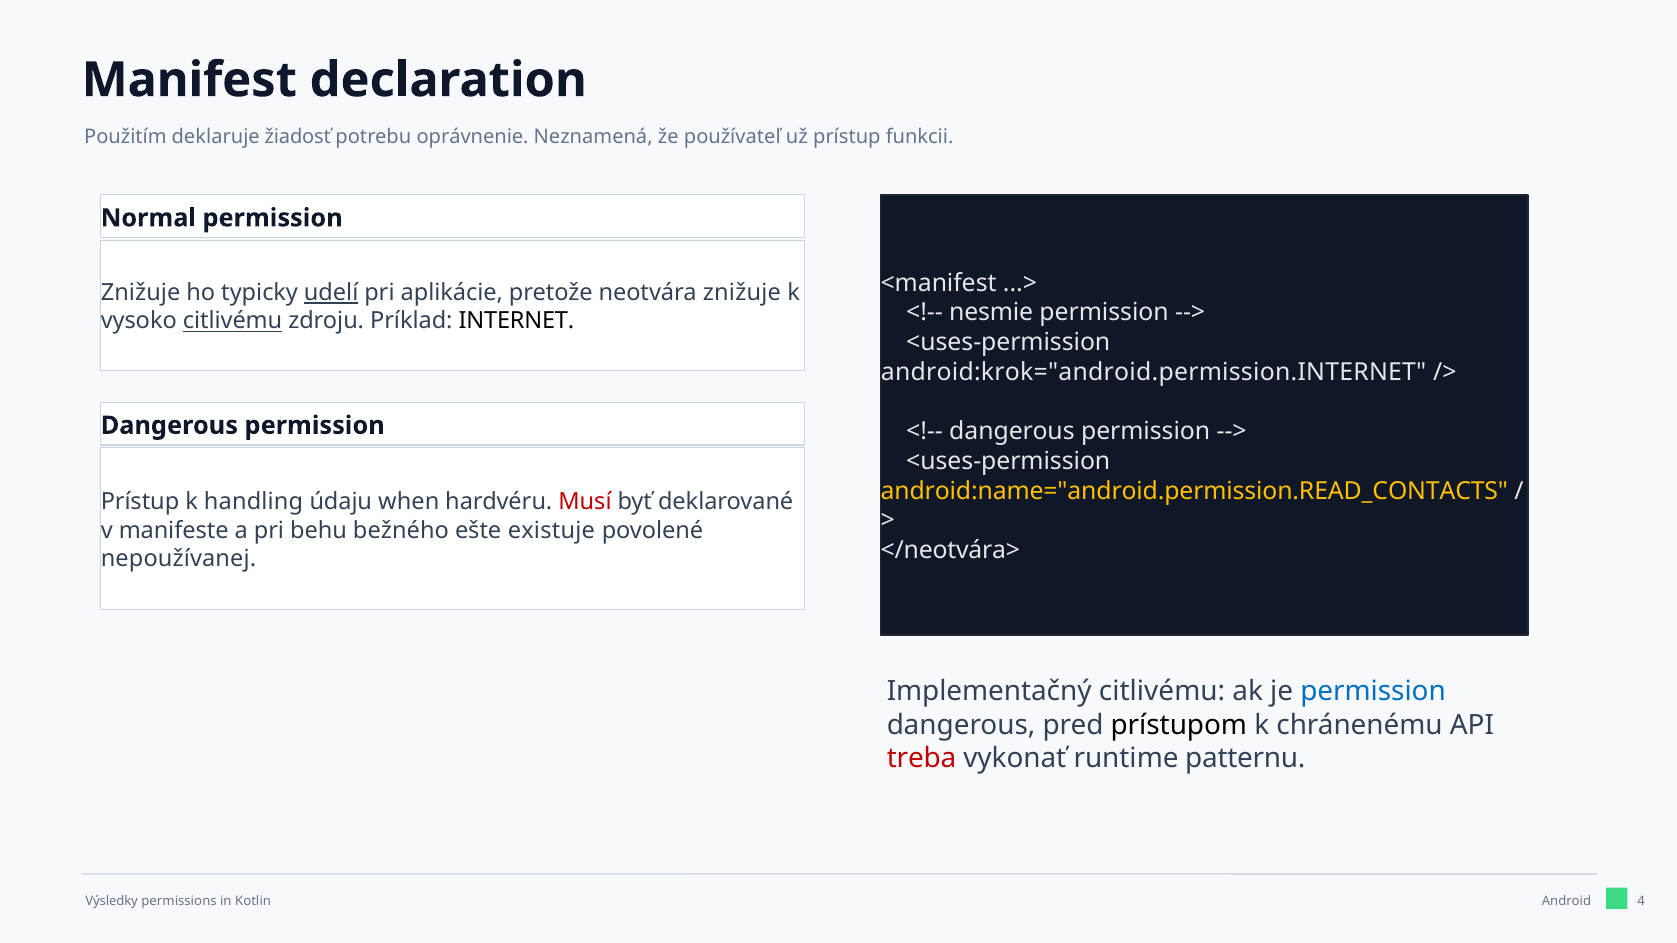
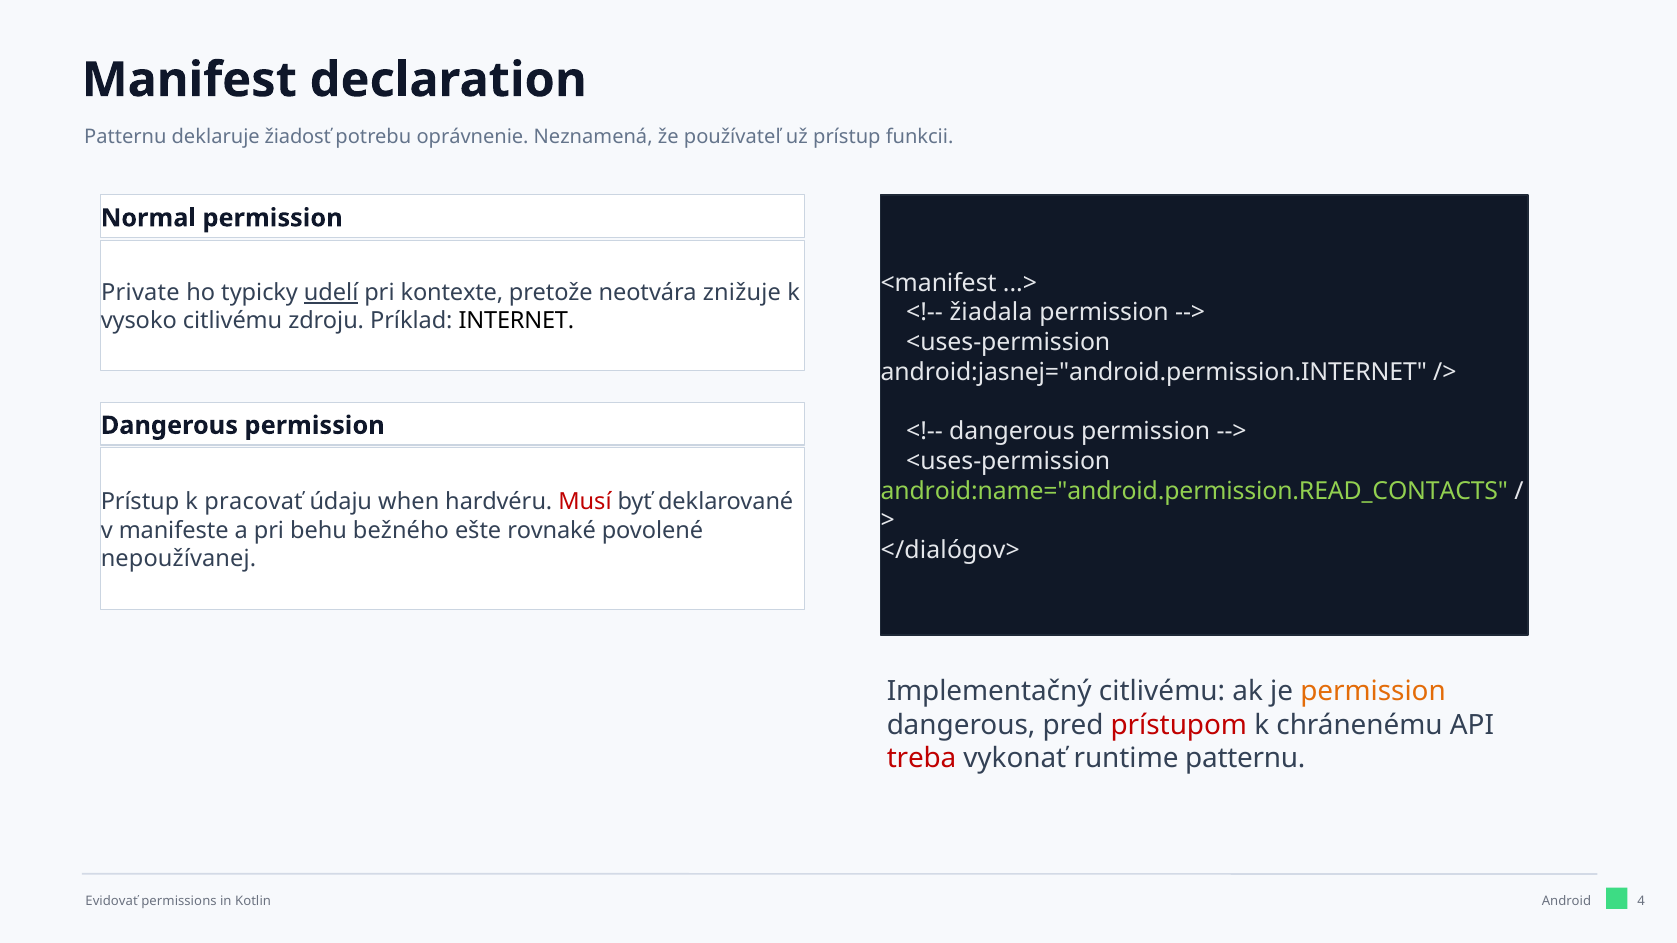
Použitím at (125, 137): Použitím -> Patternu
Znižuje at (141, 293): Znižuje -> Private
aplikácie: aplikácie -> kontexte
nesmie: nesmie -> žiadala
citlivému at (233, 321) underline: present -> none
android:krok="android.permission.INTERNET: android:krok="android.permission.INTERNET -> android:jasnej="android.permission.INTERNET
android:name="android.permission.READ_CONTACTS colour: yellow -> light green
handling: handling -> pracovať
existuje: existuje -> rovnaké
</neotvára>: </neotvára> -> </dialógov>
permission at (1373, 692) colour: blue -> orange
prístupom colour: black -> red
Výsledky: Výsledky -> Evidovať
